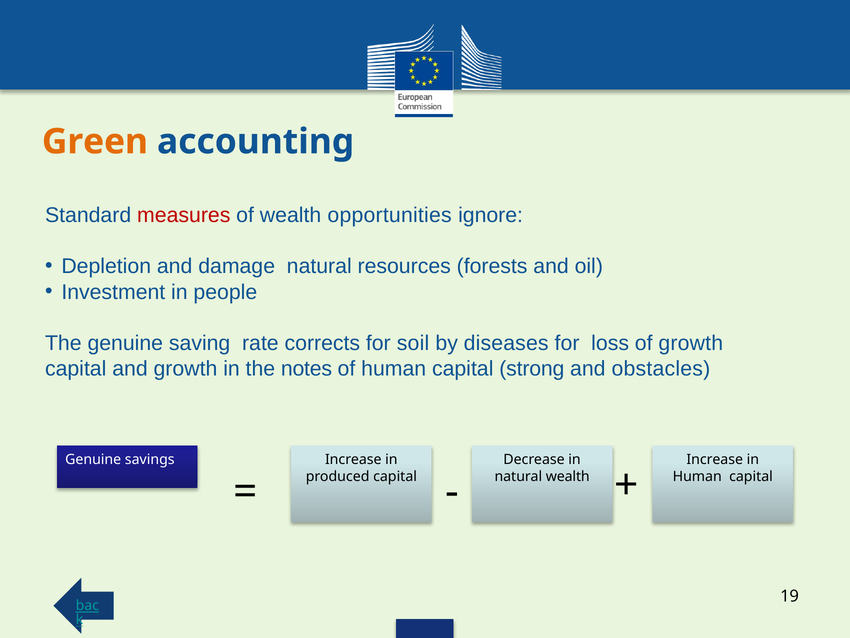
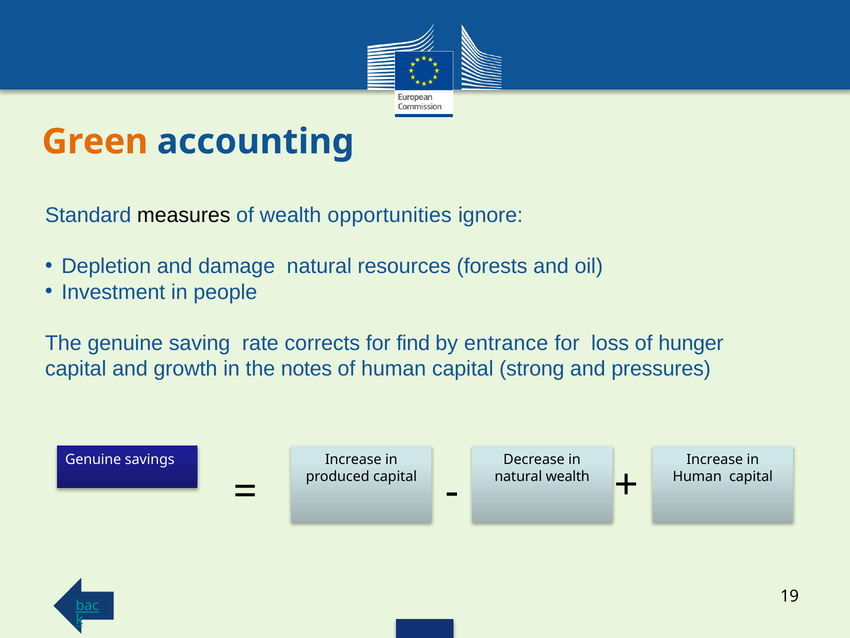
measures colour: red -> black
soil: soil -> find
diseases: diseases -> entrance
of growth: growth -> hunger
obstacles: obstacles -> pressures
